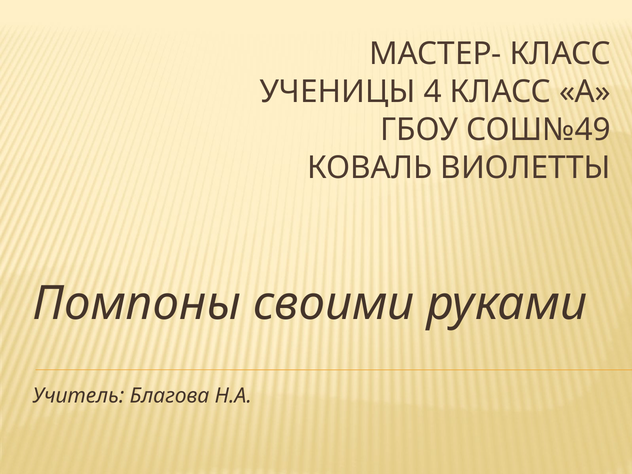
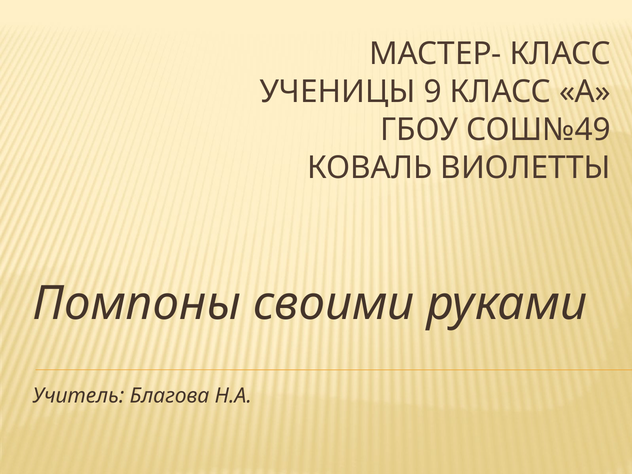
4: 4 -> 9
